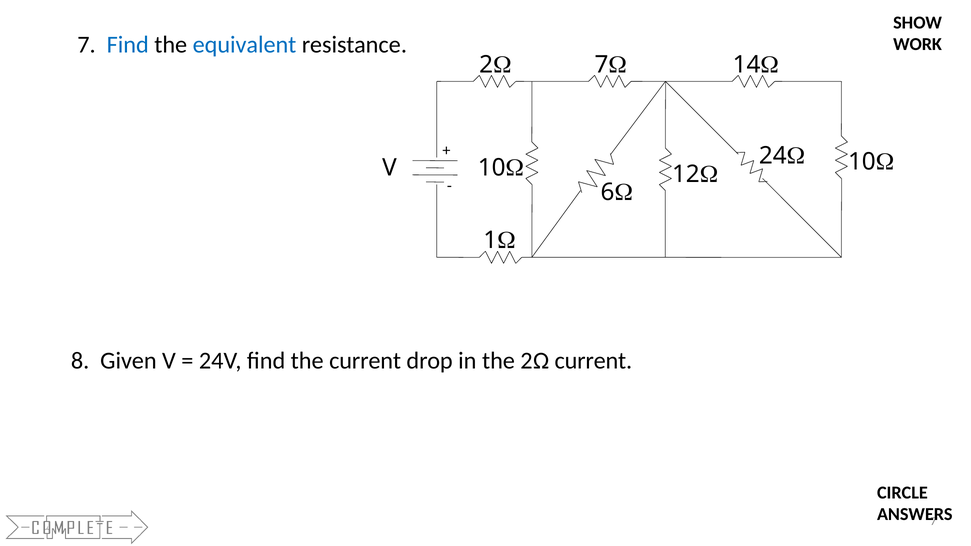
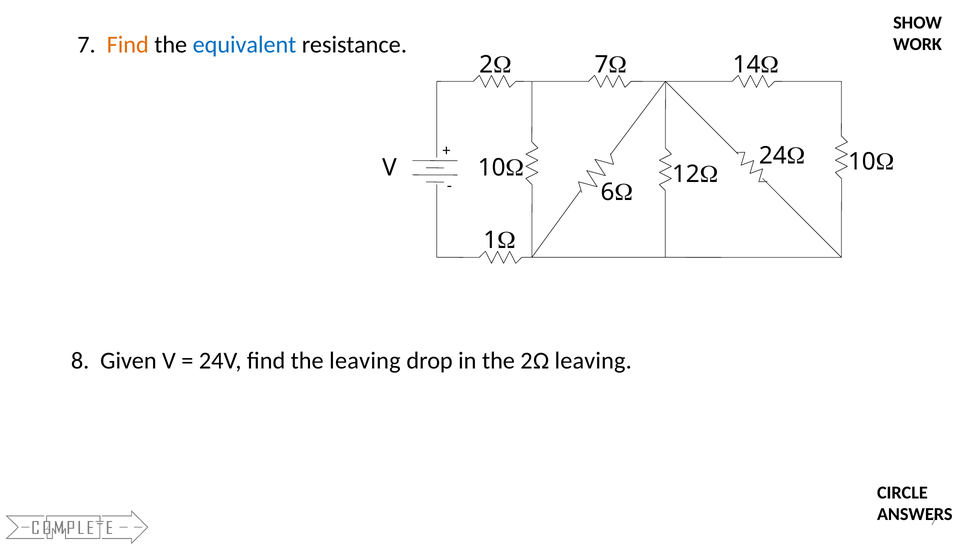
Find at (128, 45) colour: blue -> orange
the current: current -> leaving
2Ω current: current -> leaving
